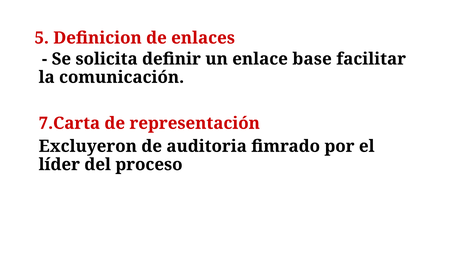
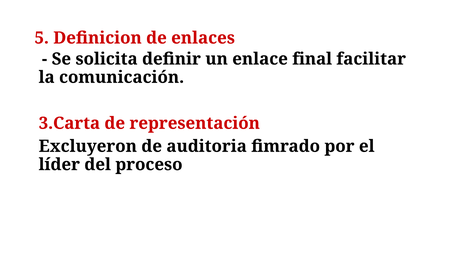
base: base -> final
7.Carta: 7.Carta -> 3.Carta
